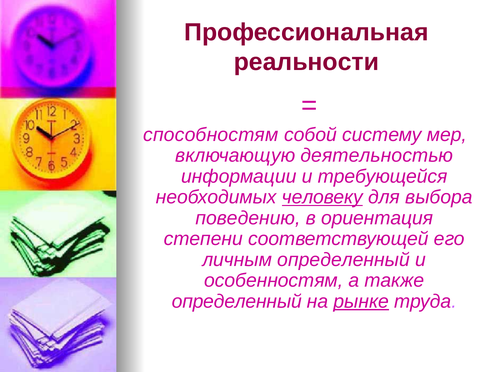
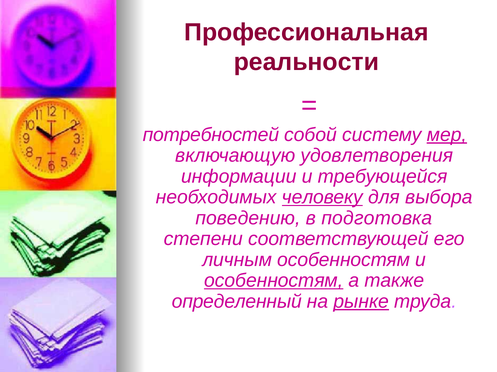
способностям: способностям -> потребностей
мер underline: none -> present
деятельностью: деятельностью -> удовлетворения
ориентация: ориентация -> подготовка
личным определенный: определенный -> особенностям
особенностям at (274, 281) underline: none -> present
